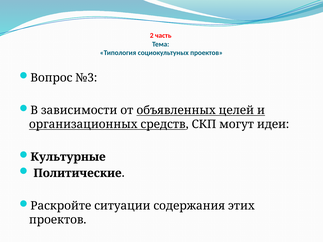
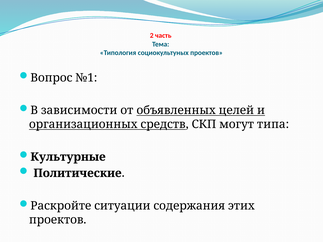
№3: №3 -> №1
идеи: идеи -> типа
